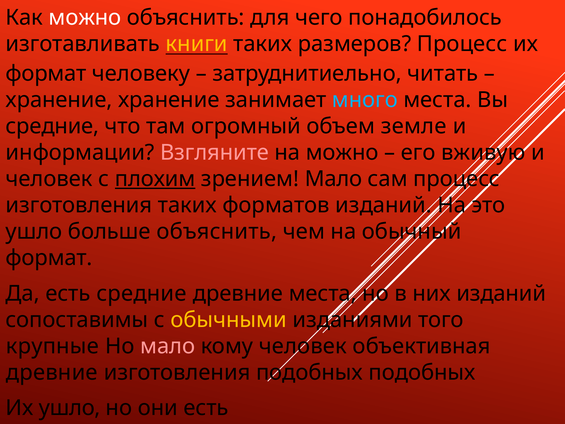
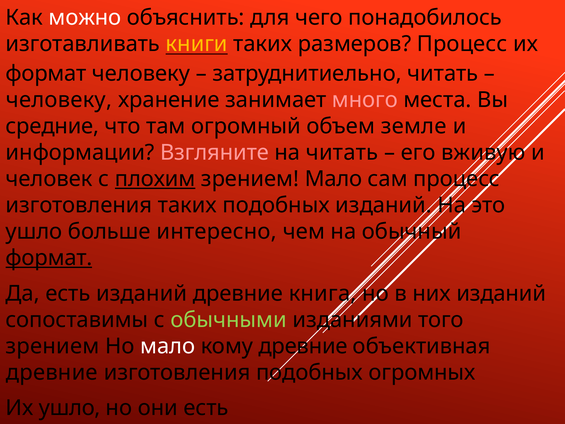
хранение at (59, 100): хранение -> человеку
много colour: light blue -> pink
на можно: можно -> читать
таких форматов: форматов -> подобных
больше объяснить: объяснить -> интересно
формат at (49, 258) underline: none -> present
есть средние: средние -> изданий
древние места: места -> книга
обычными colour: yellow -> light green
крупные at (52, 346): крупные -> зрением
мало at (168, 346) colour: pink -> white
кому человек: человек -> древние
подобных подобных: подобных -> огромных
